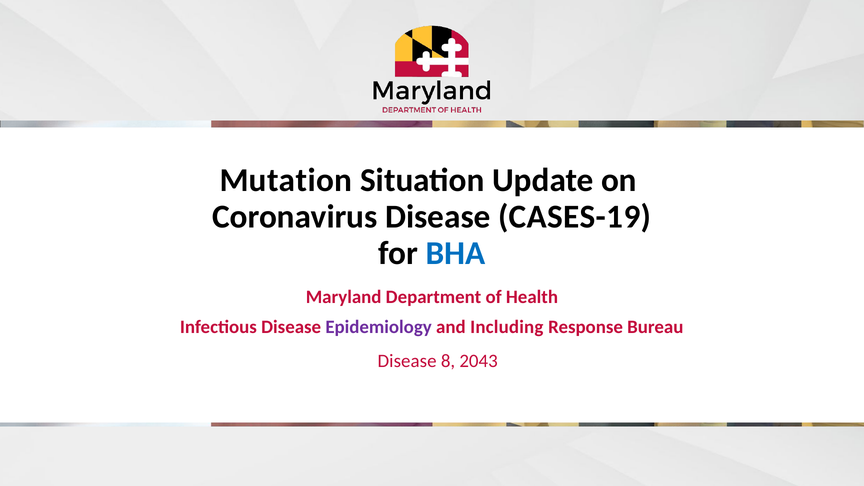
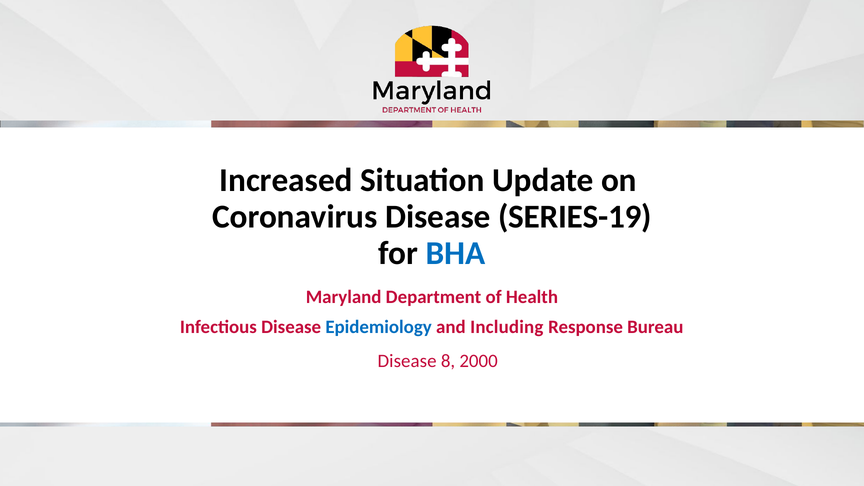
Mutation: Mutation -> Increased
CASES-19: CASES-19 -> SERIES-19
Epidemiology colour: purple -> blue
2043: 2043 -> 2000
